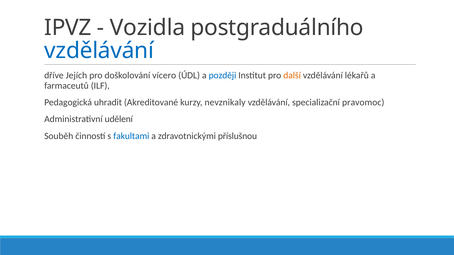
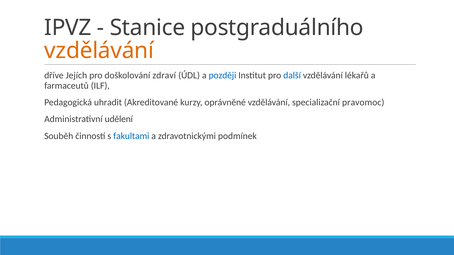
Vozidla: Vozidla -> Stanice
vzdělávání at (99, 51) colour: blue -> orange
vícero: vícero -> zdraví
další colour: orange -> blue
nevznikaly: nevznikaly -> oprávněné
příslušnou: příslušnou -> podmínek
